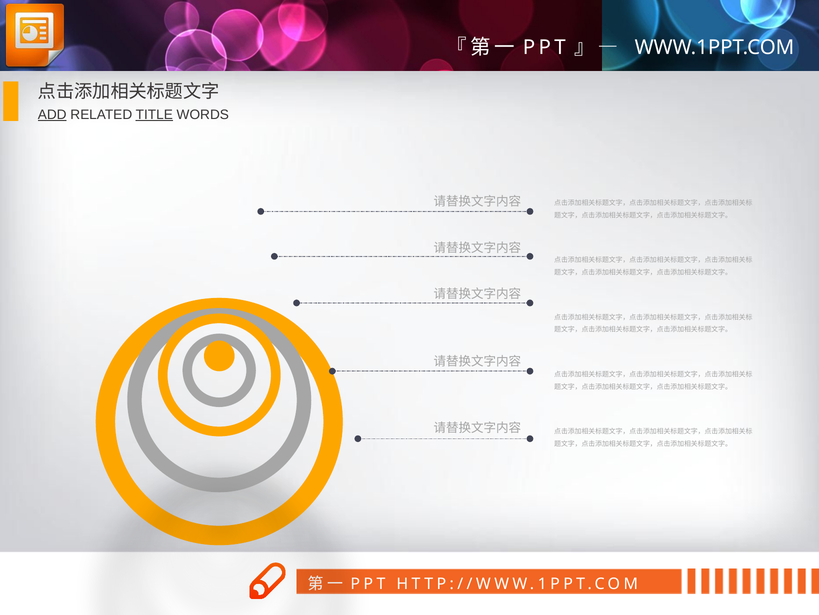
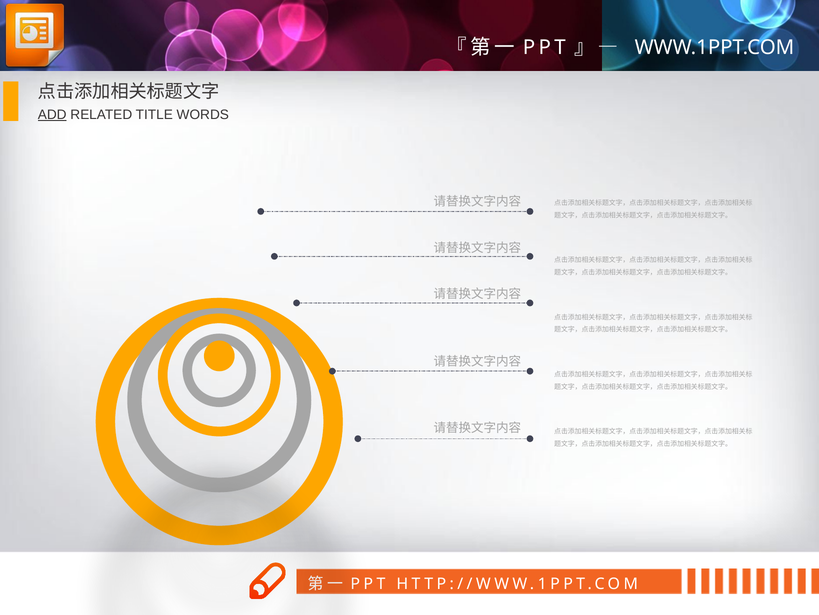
TITLE underline: present -> none
